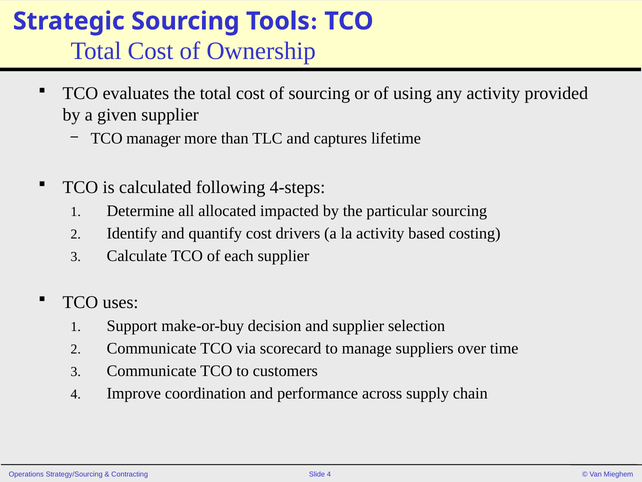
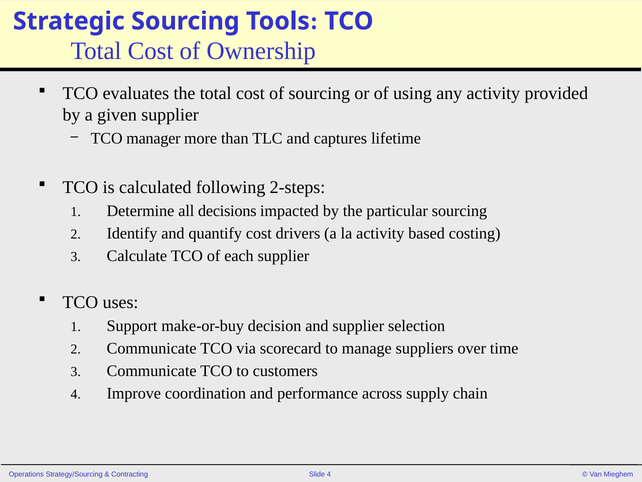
4-steps: 4-steps -> 2-steps
allocated: allocated -> decisions
